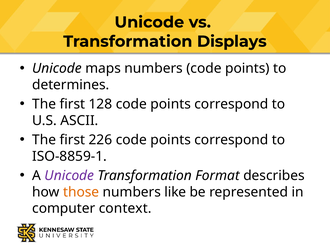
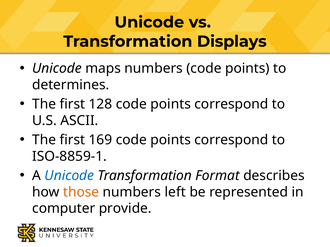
226: 226 -> 169
Unicode at (69, 176) colour: purple -> blue
like: like -> left
context: context -> provide
